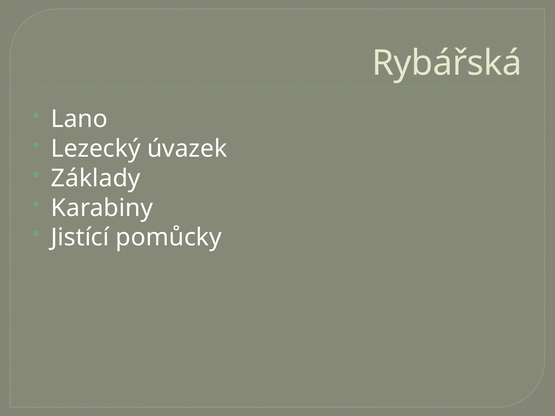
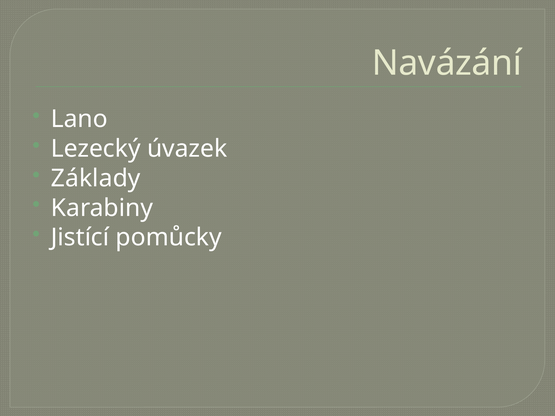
Rybářská: Rybářská -> Navázání
